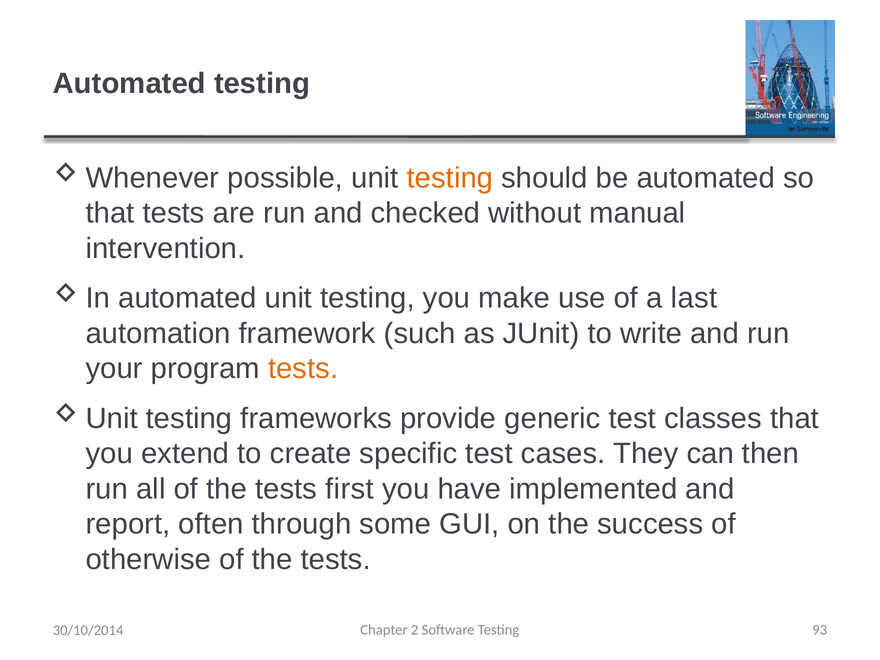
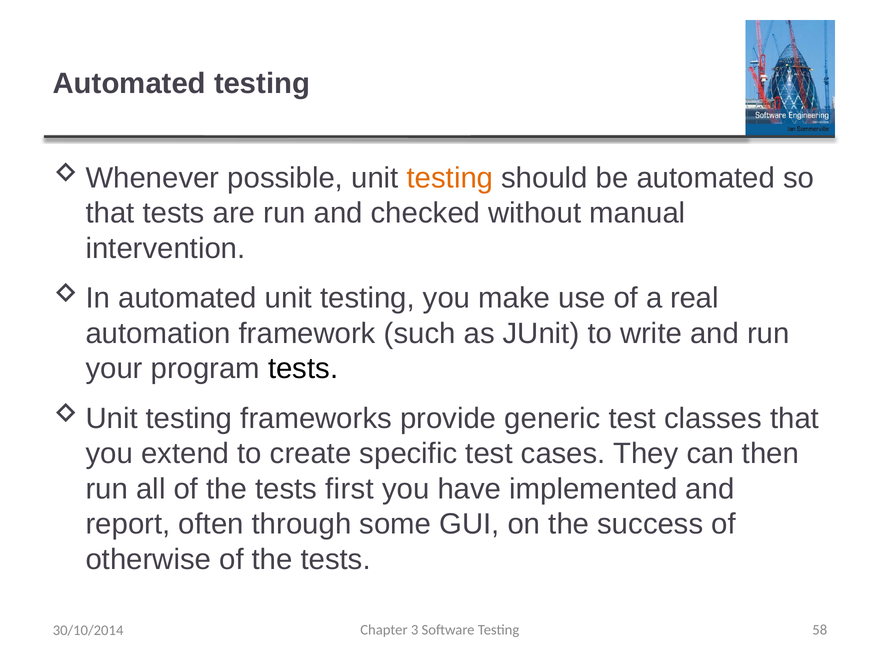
last: last -> real
tests at (303, 369) colour: orange -> black
2: 2 -> 3
93: 93 -> 58
